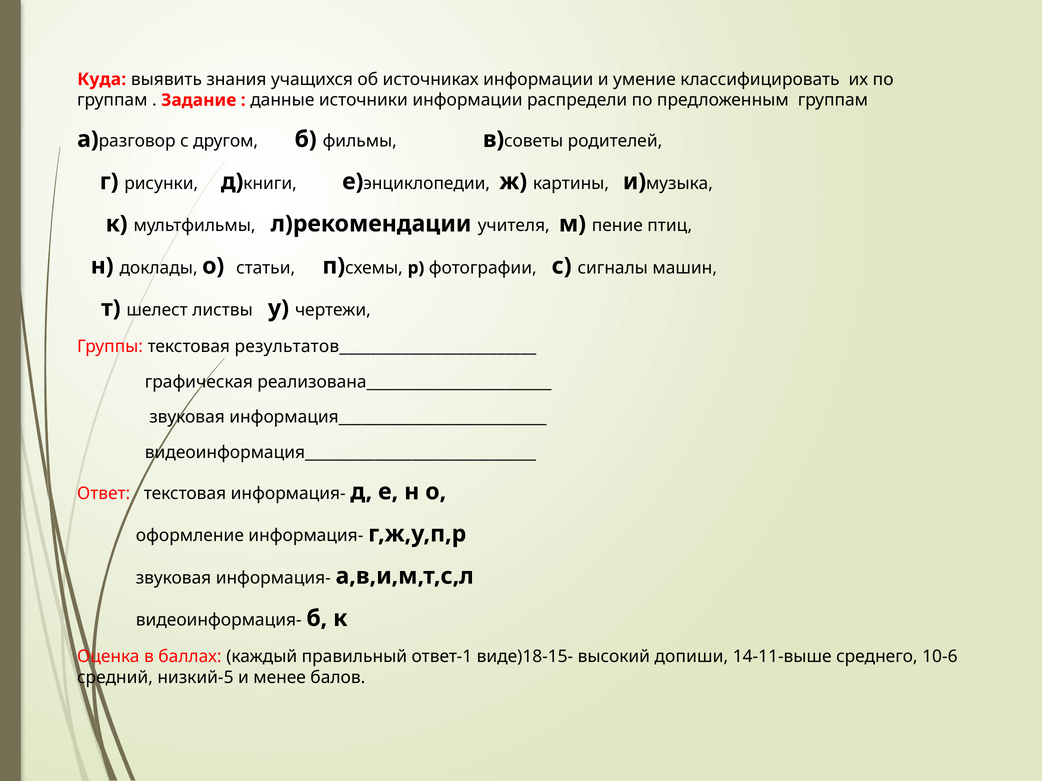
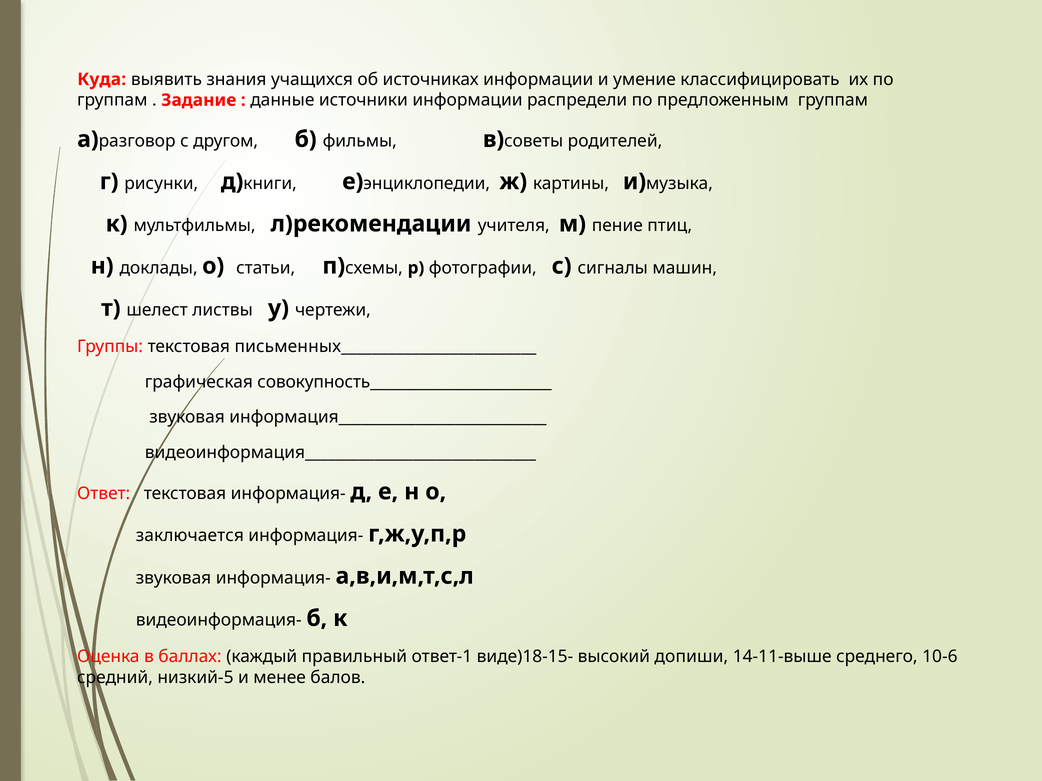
результатов_________________________: результатов_________________________ -> письменных_________________________
реализована________________________: реализована________________________ -> совокупность________________________
оформление: оформление -> заключается
